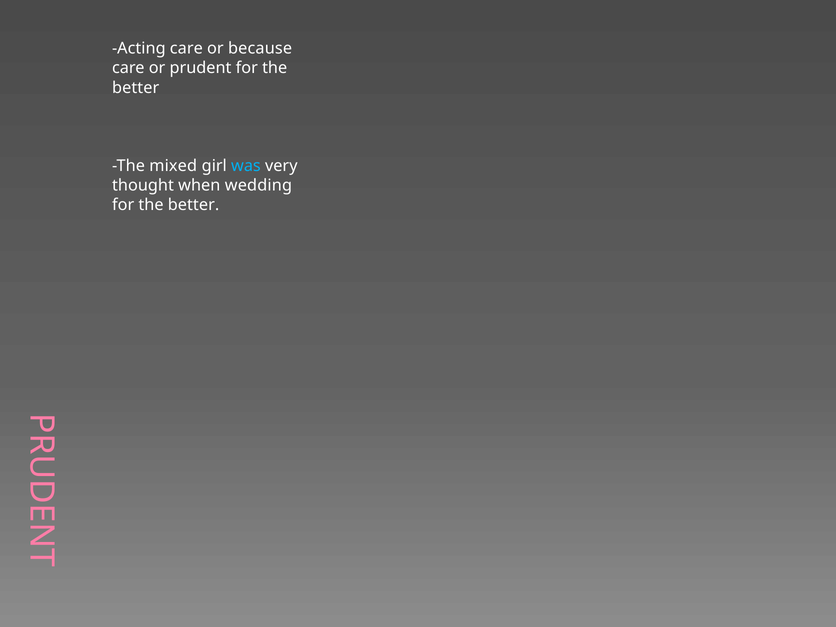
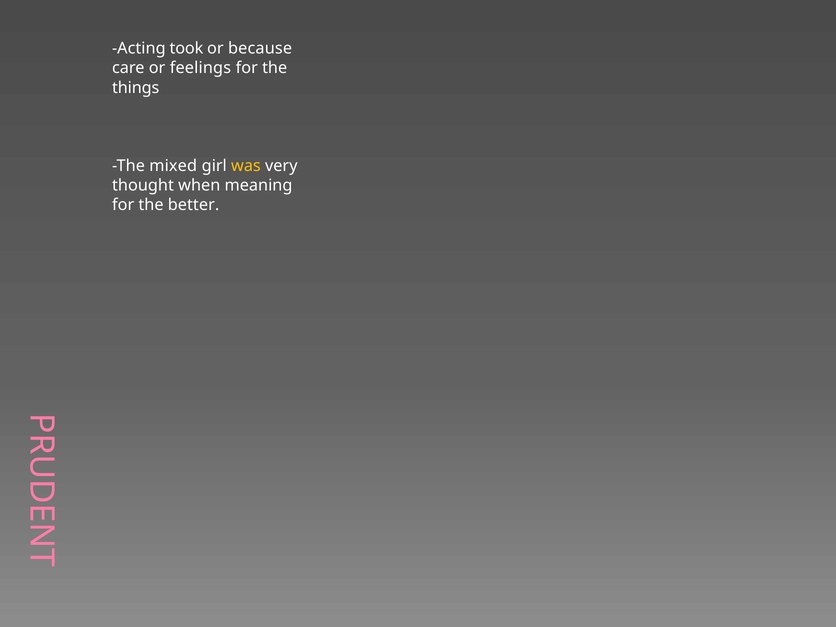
Acting care: care -> took
prudent: prudent -> feelings
better at (136, 88): better -> things
was colour: light blue -> yellow
wedding: wedding -> meaning
